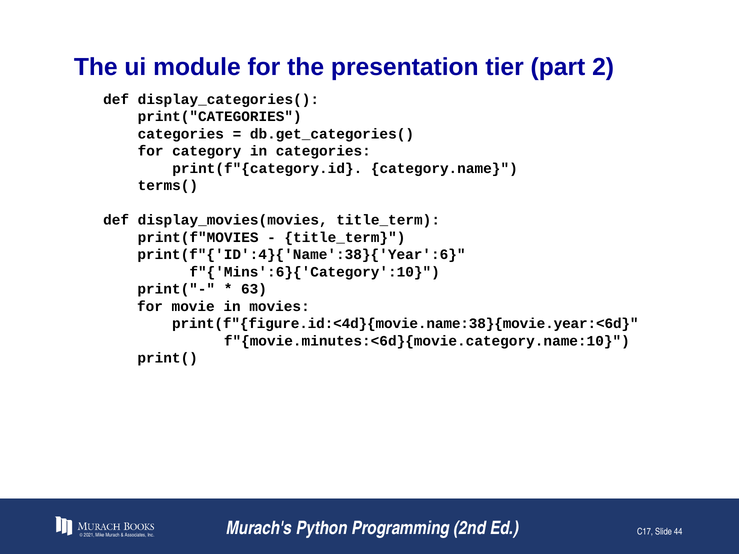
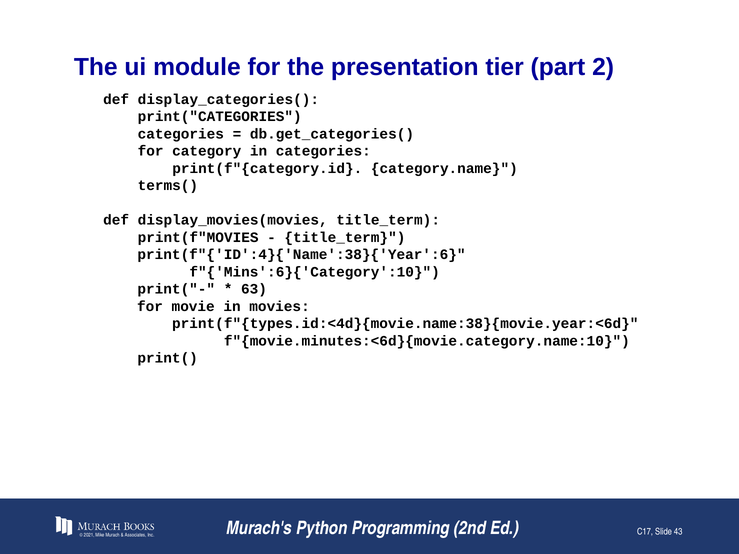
print(f"{figure.id:<4d}{movie.name:38}{movie.year:<6d: print(f"{figure.id:<4d}{movie.name:38}{movie.year:<6d -> print(f"{types.id:<4d}{movie.name:38}{movie.year:<6d
44: 44 -> 43
